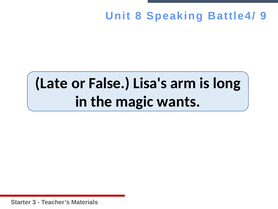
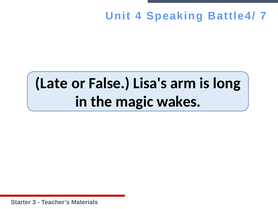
8: 8 -> 4
9: 9 -> 7
wants: wants -> wakes
